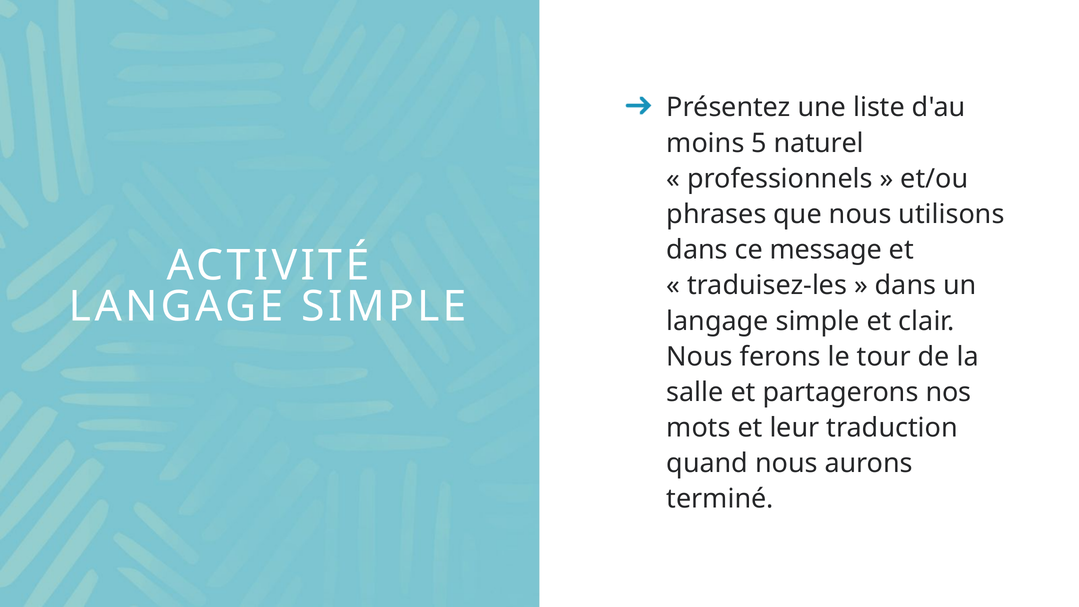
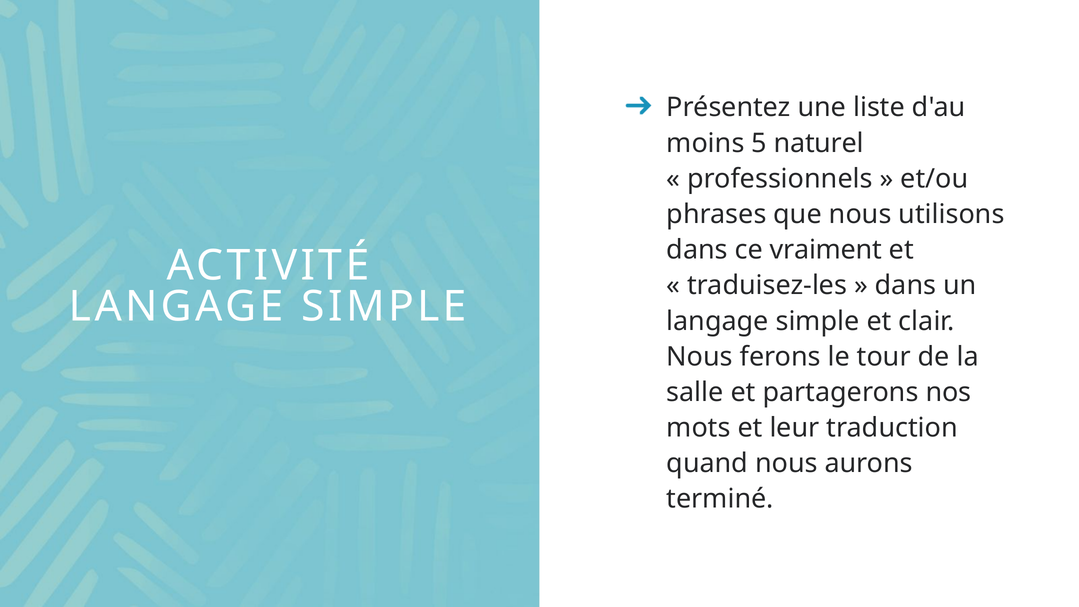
message: message -> vraiment
